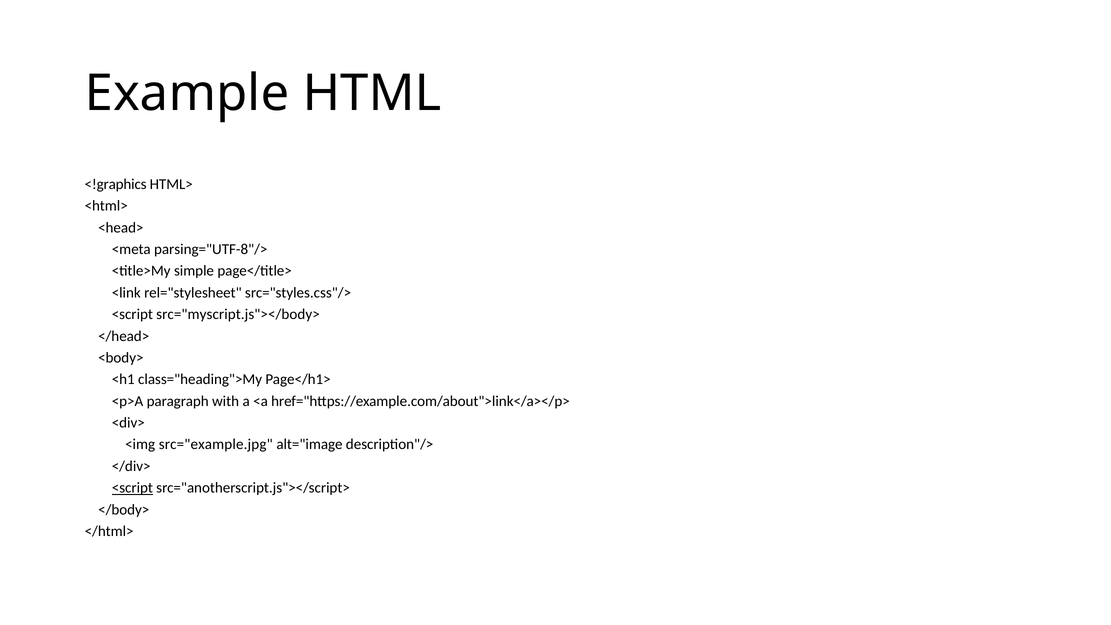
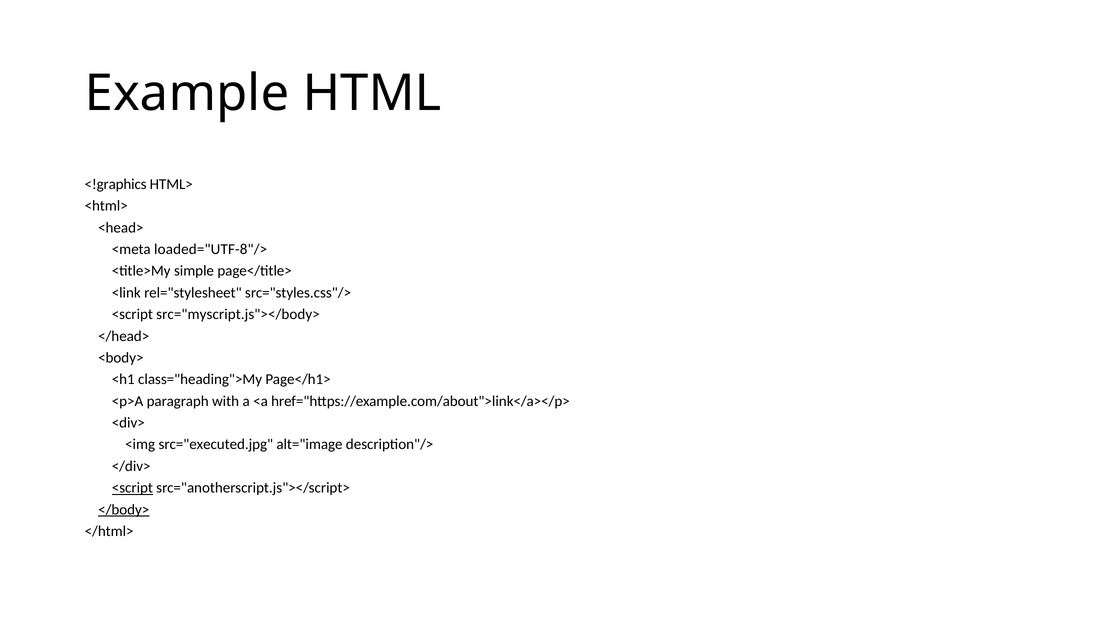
parsing="UTF-8"/>: parsing="UTF-8"/> -> loaded="UTF-8"/>
src="example.jpg: src="example.jpg -> src="executed.jpg
</body> underline: none -> present
